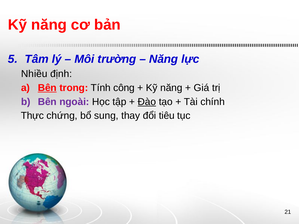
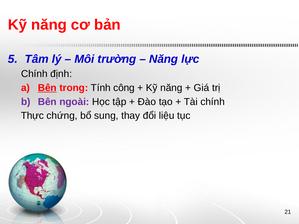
Nhiều at (34, 74): Nhiều -> Chính
Đào underline: present -> none
tiêu: tiêu -> liệu
